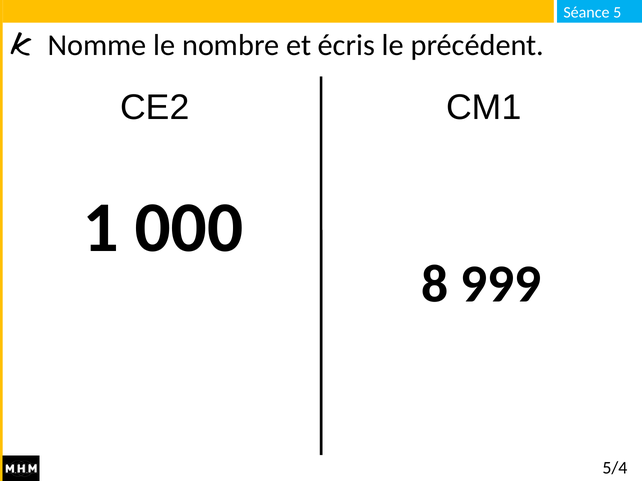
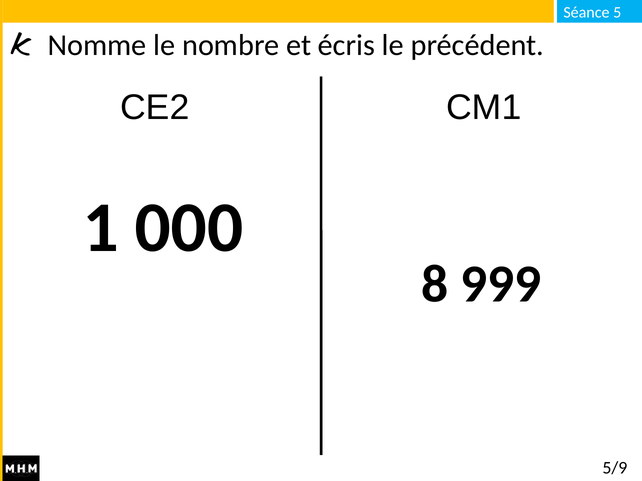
5/4: 5/4 -> 5/9
